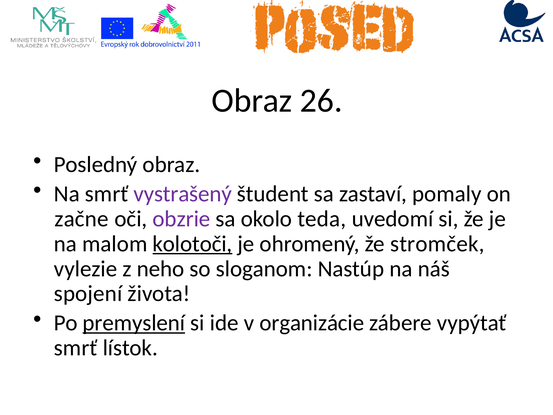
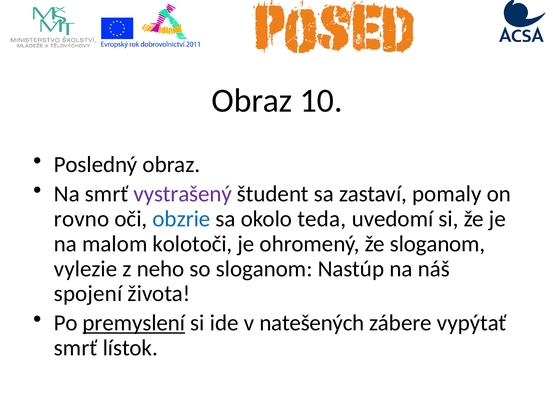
26: 26 -> 10
začne: začne -> rovno
obzrie colour: purple -> blue
kolotoči underline: present -> none
že stromček: stromček -> sloganom
organizácie: organizácie -> natešených
